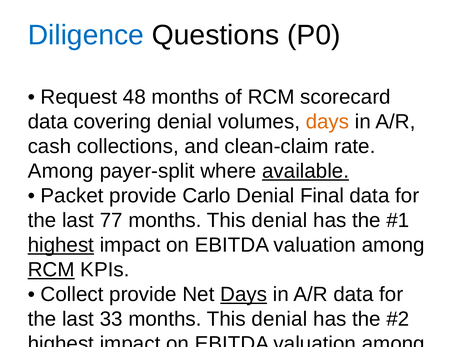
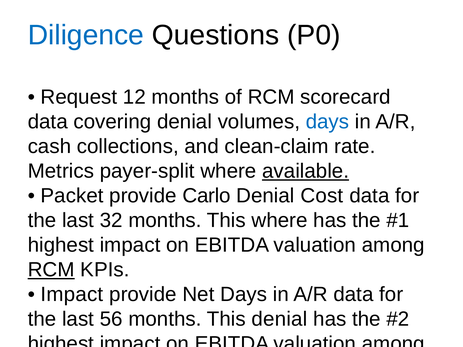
48: 48 -> 12
days at (327, 122) colour: orange -> blue
Among at (61, 171): Among -> Metrics
Denial Final: Final -> Cost
77: 77 -> 32
denial at (279, 221): denial -> where
highest at (61, 245) underline: present -> none
Collect at (72, 295): Collect -> Impact
Days at (244, 295) underline: present -> none
33: 33 -> 56
